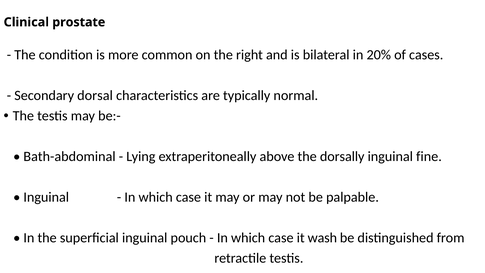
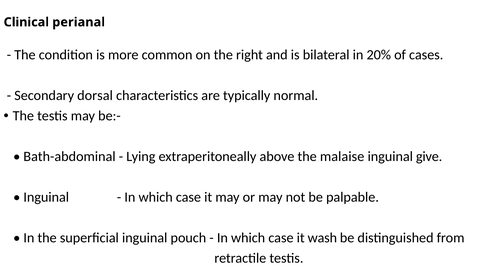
prostate: prostate -> perianal
dorsally: dorsally -> malaise
fine: fine -> give
